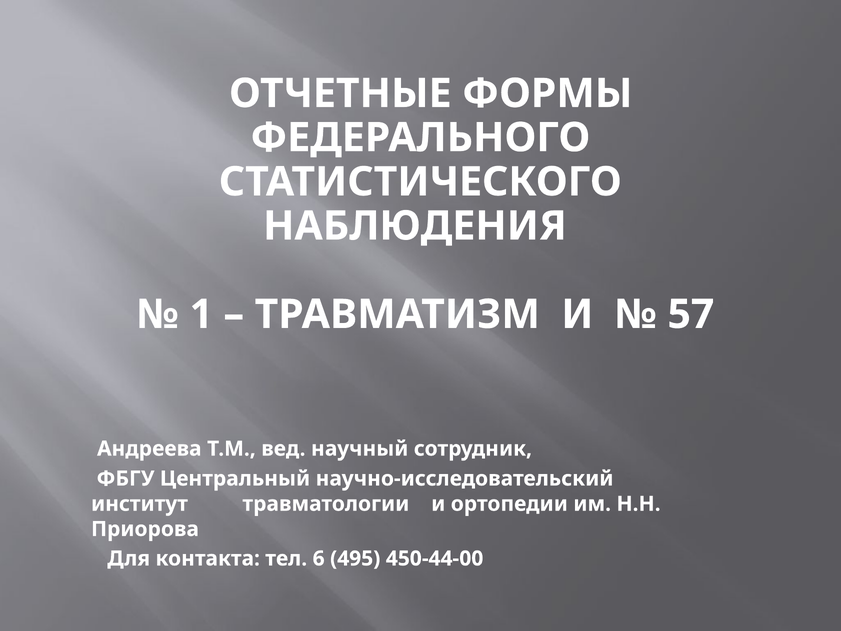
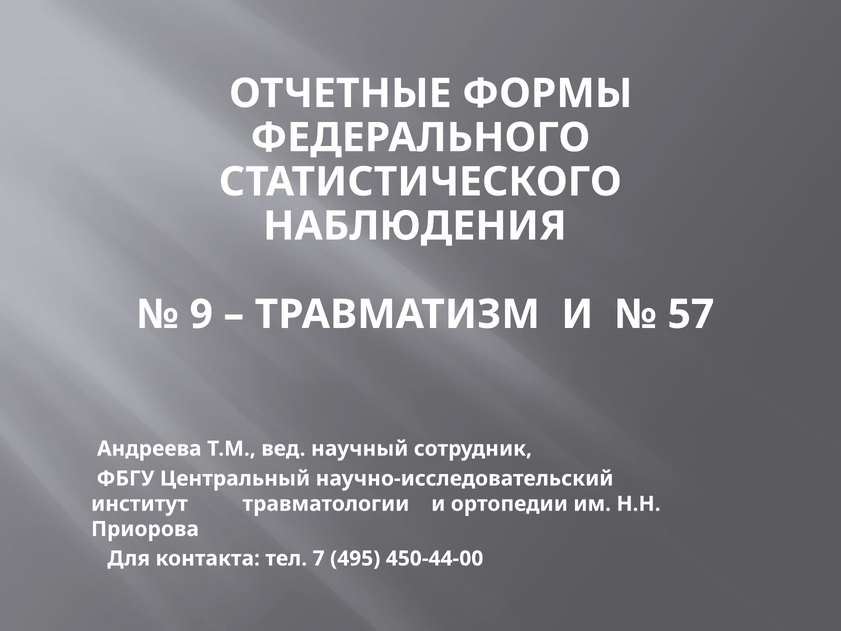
1: 1 -> 9
6: 6 -> 7
